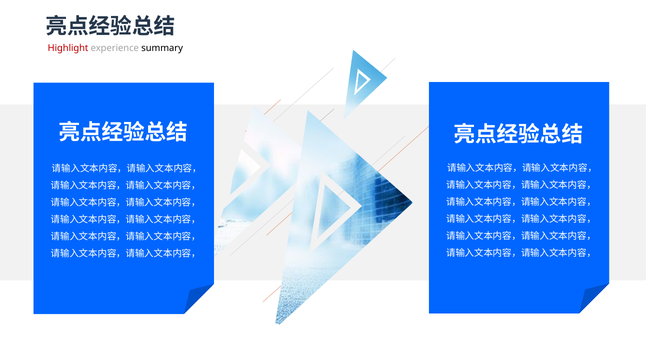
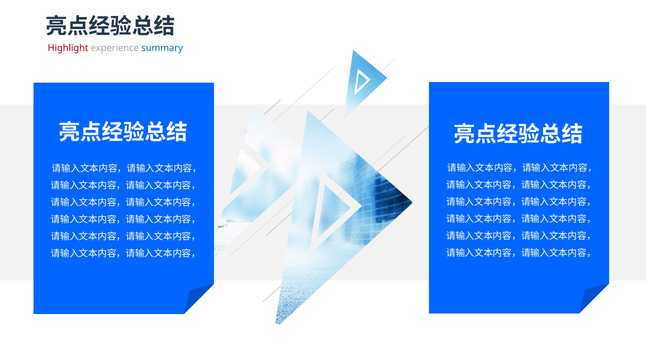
summary colour: black -> blue
